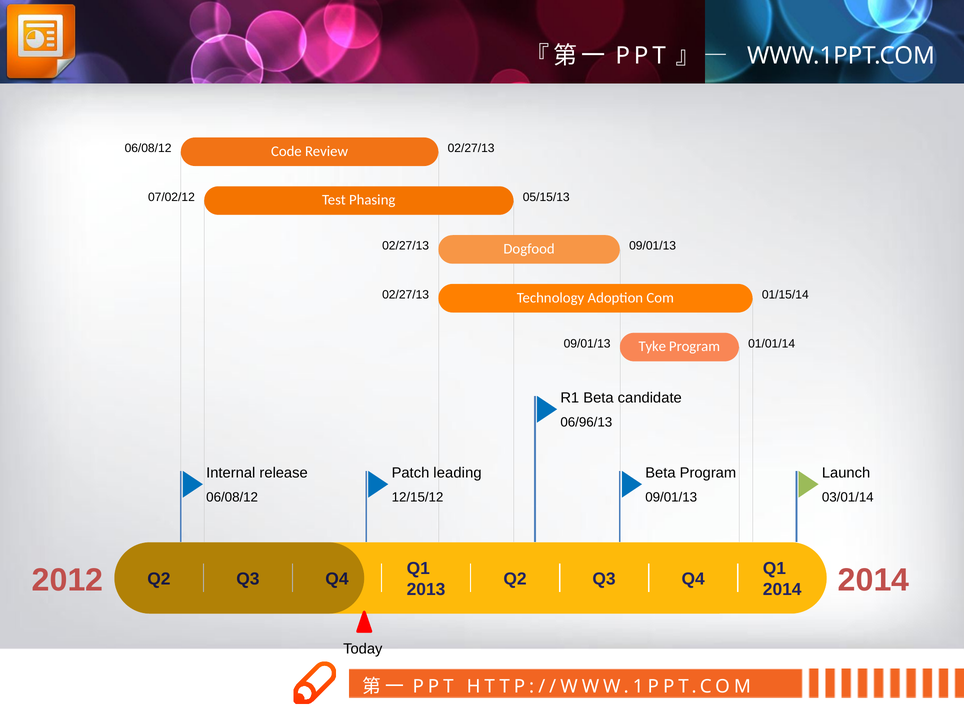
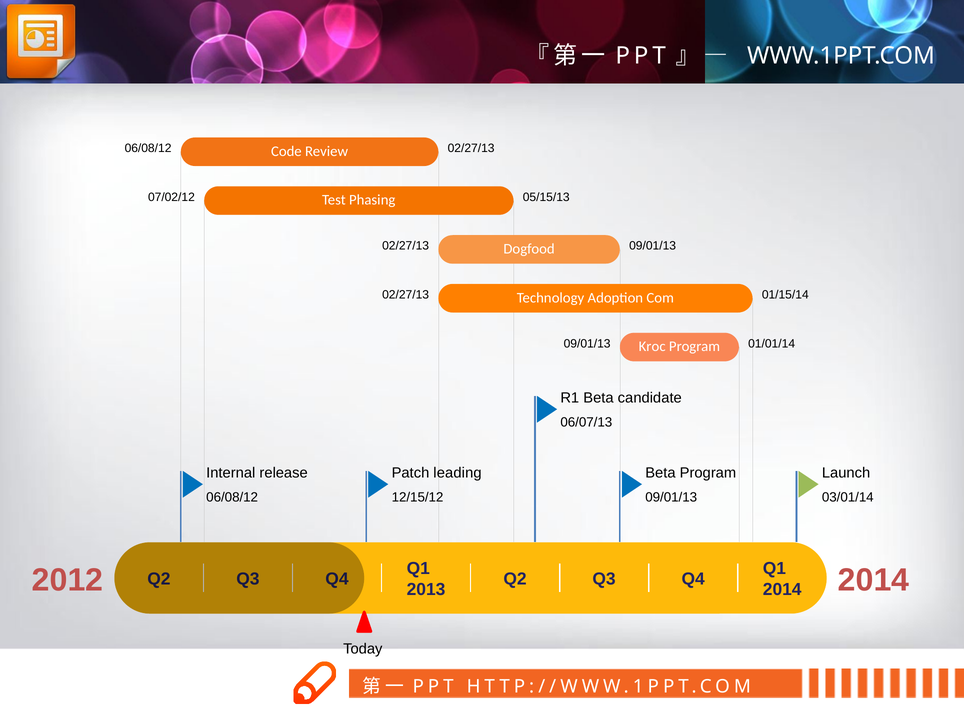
Tyke: Tyke -> Kroc
06/96/13: 06/96/13 -> 06/07/13
